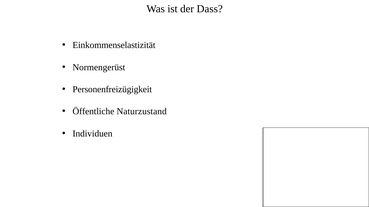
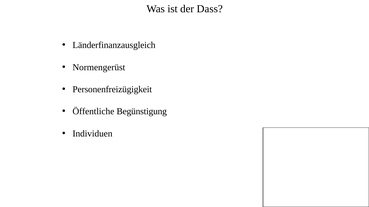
Einkommenselastizität: Einkommenselastizität -> Länderfinanzausgleich
Naturzustand: Naturzustand -> Begünstigung
